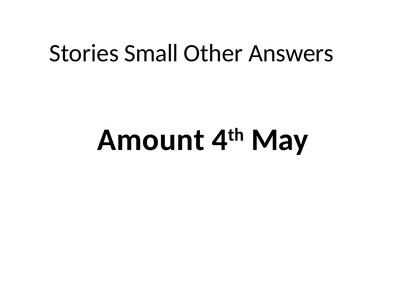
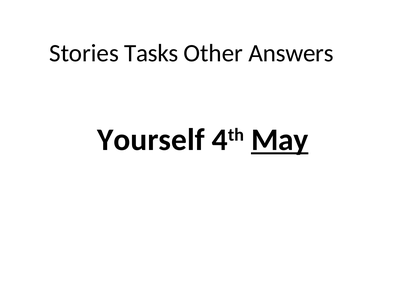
Small: Small -> Tasks
Amount: Amount -> Yourself
May underline: none -> present
